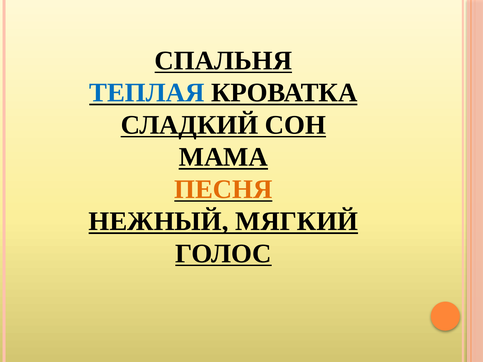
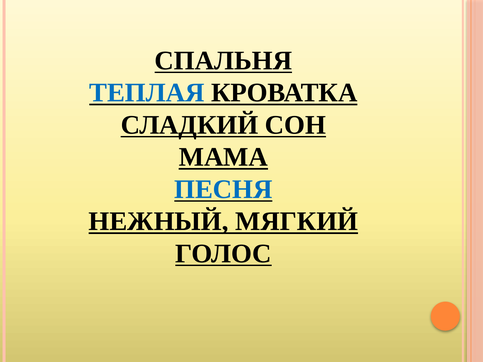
ПЕСНЯ colour: orange -> blue
